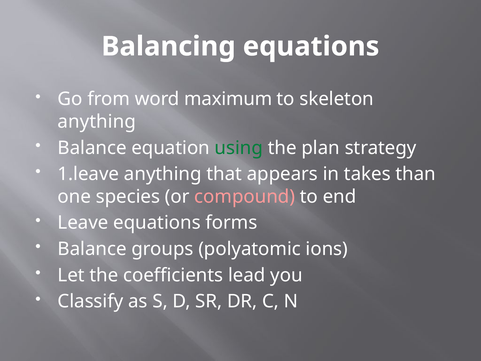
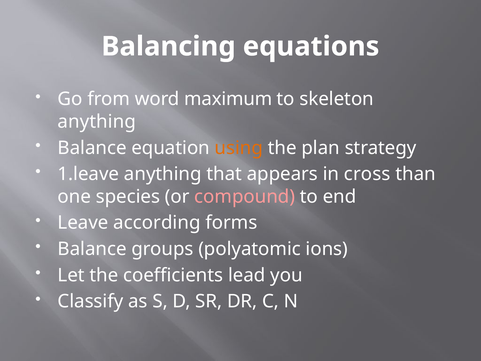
using colour: green -> orange
takes: takes -> cross
Leave equations: equations -> according
